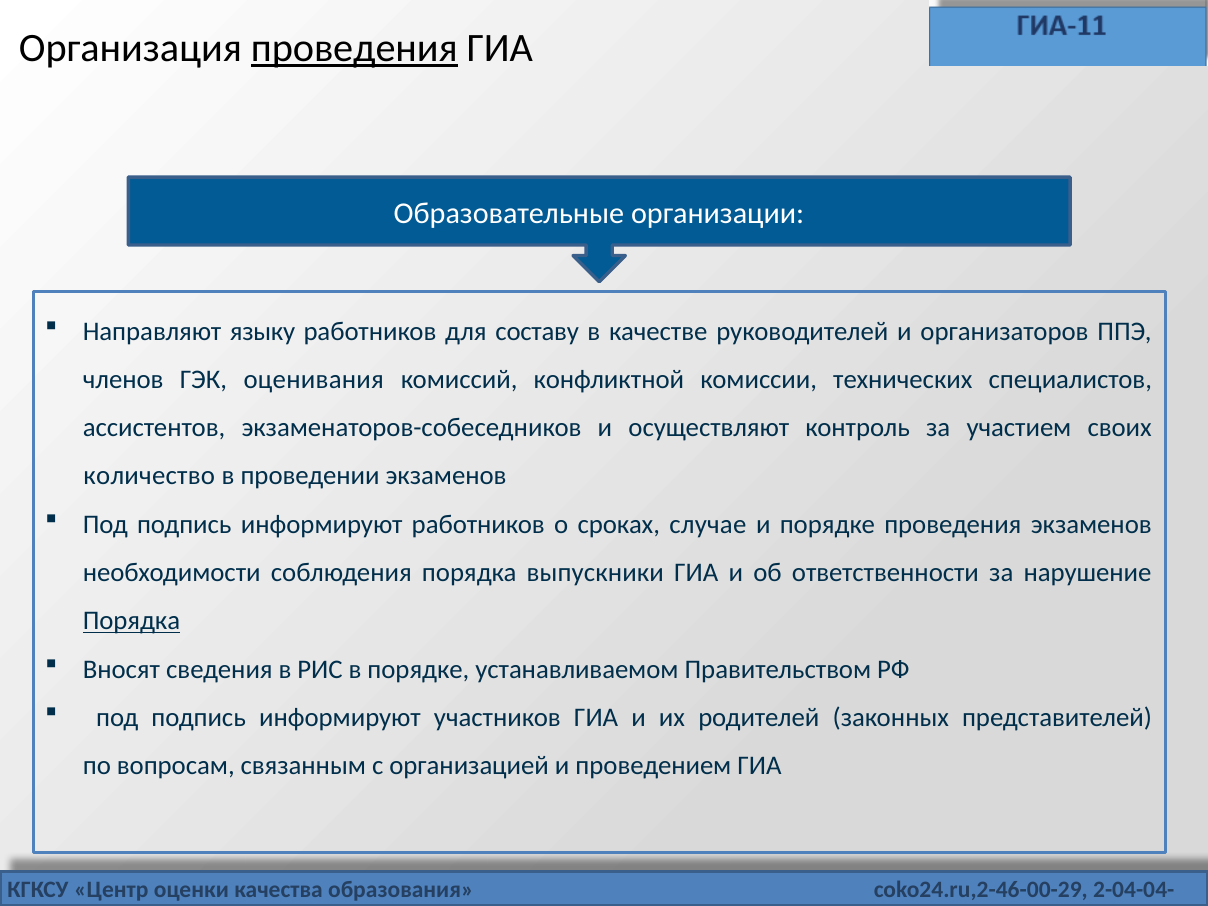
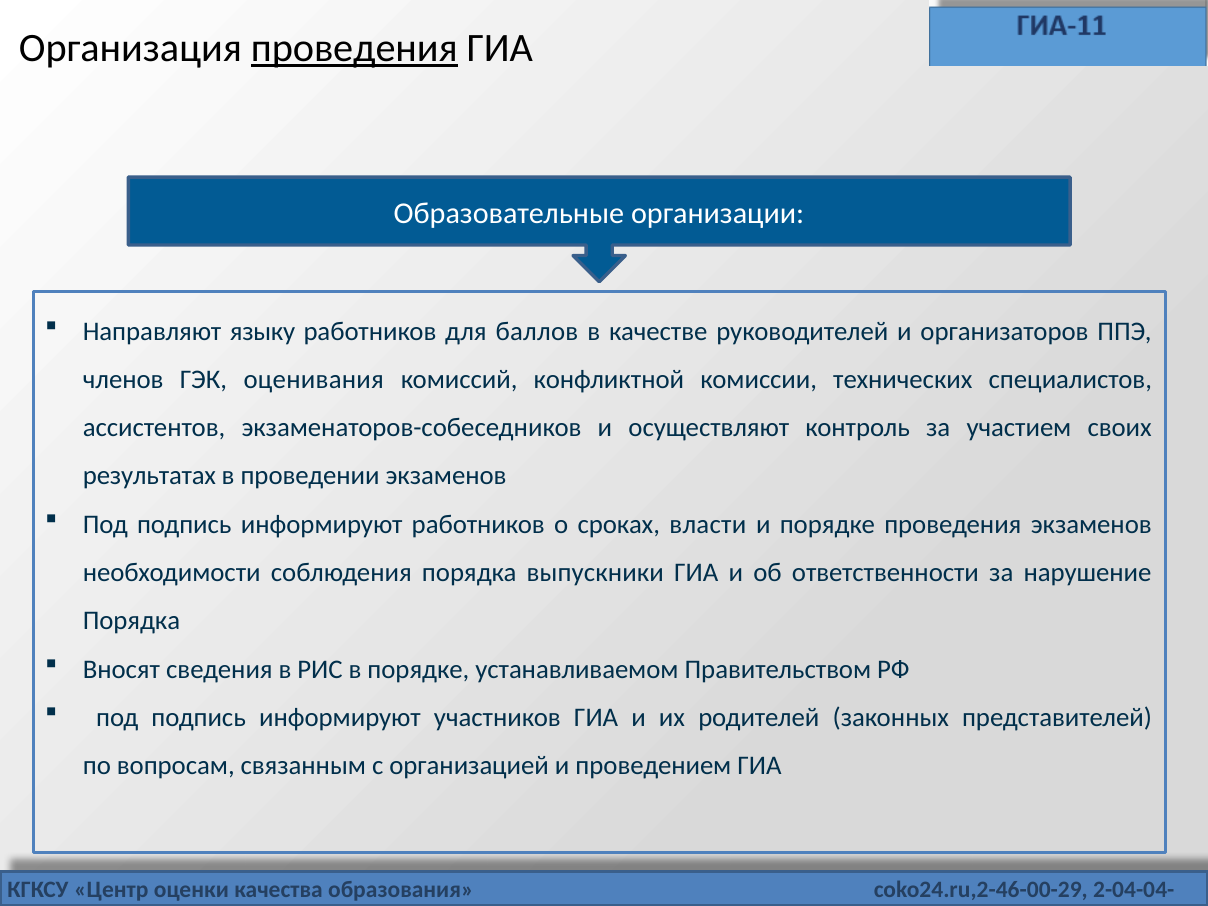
составу: составу -> баллов
количество: количество -> результатах
случае: случае -> власти
Порядка at (132, 621) underline: present -> none
